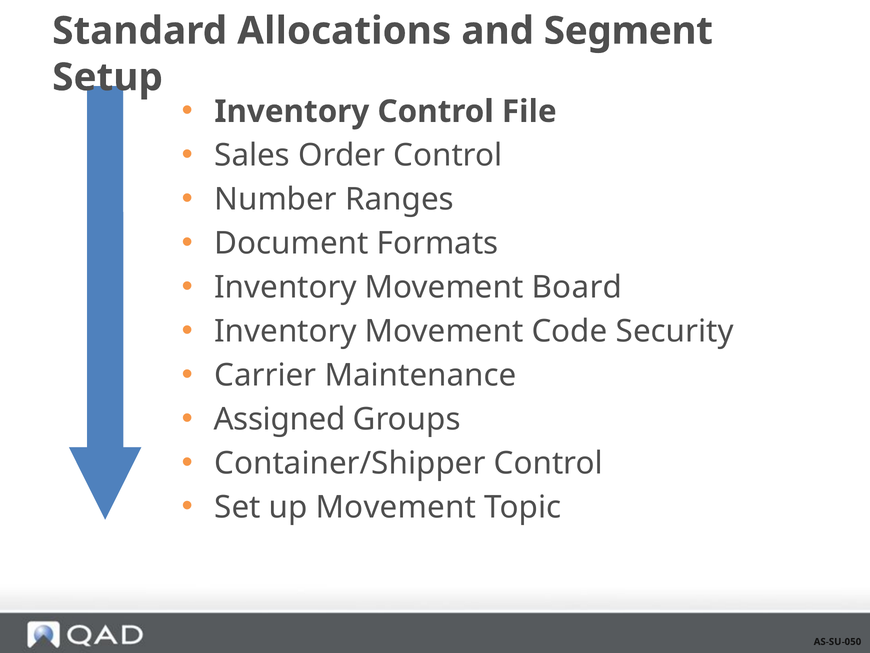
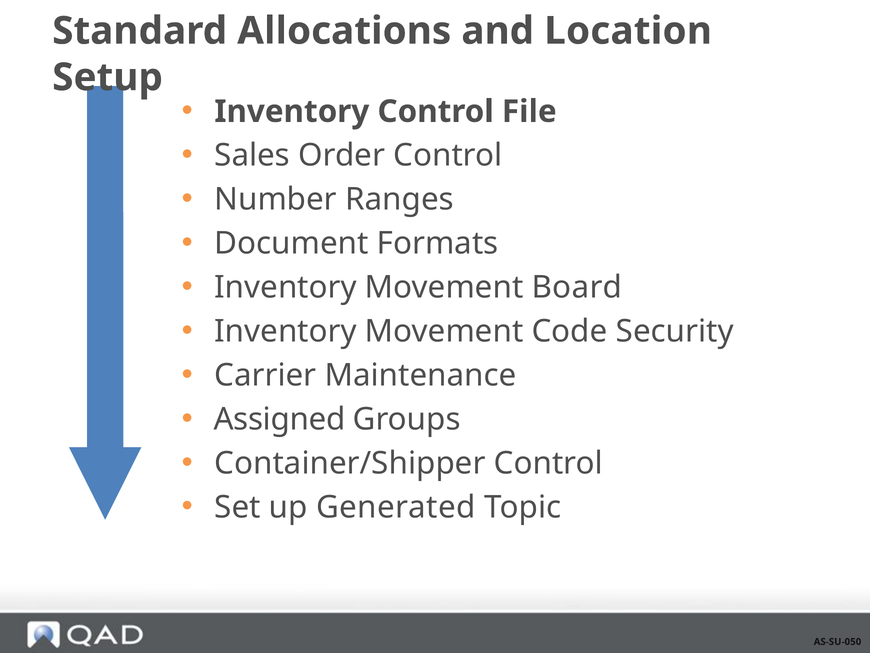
Segment: Segment -> Location
up Movement: Movement -> Generated
